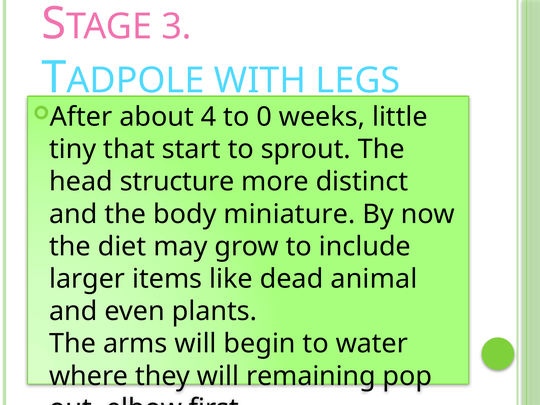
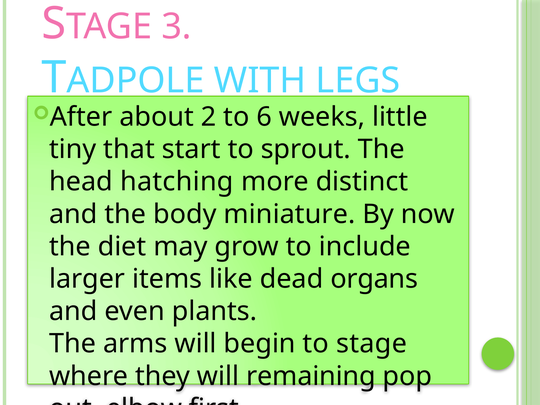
4: 4 -> 2
0: 0 -> 6
structure: structure -> hatching
animal: animal -> organs
water: water -> stage
